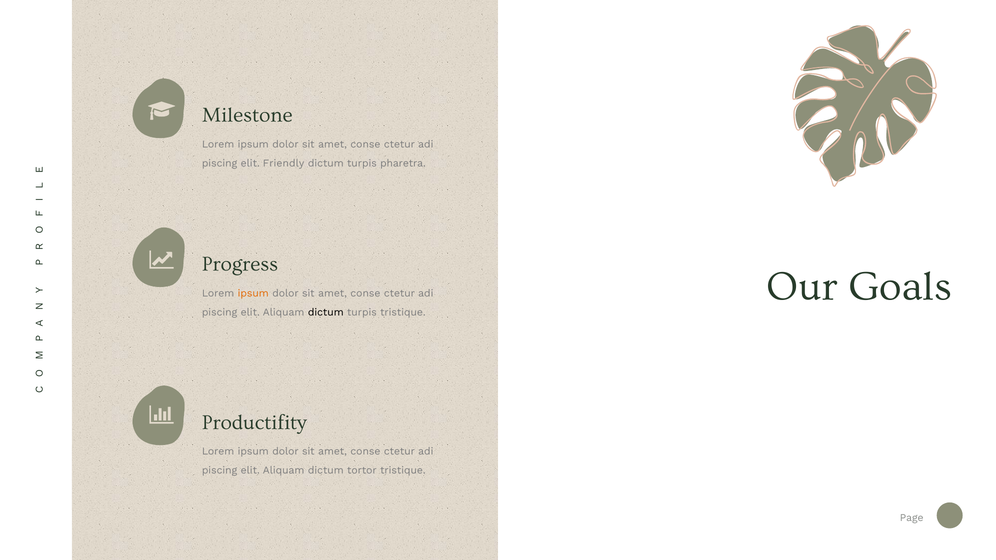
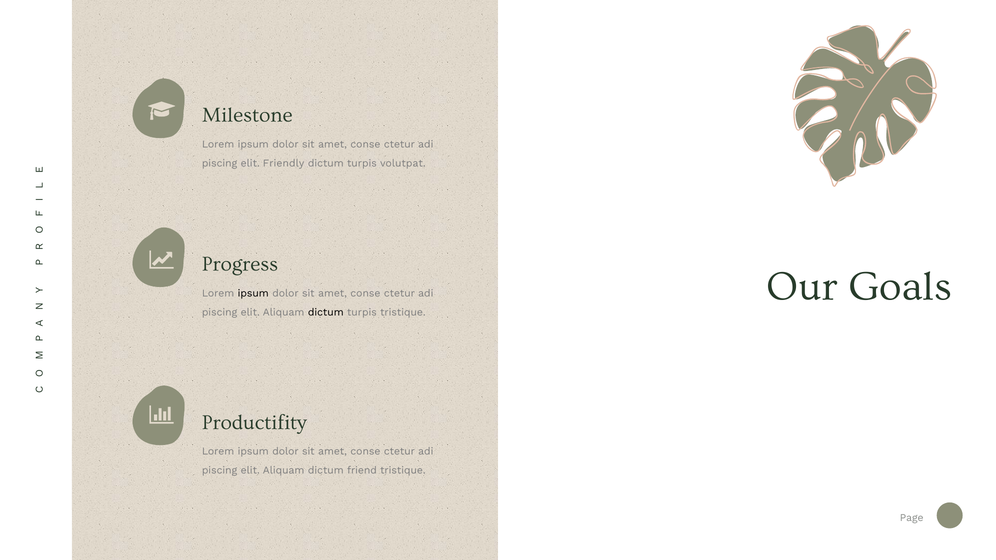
pharetra: pharetra -> volutpat
ipsum at (253, 294) colour: orange -> black
tortor: tortor -> friend
